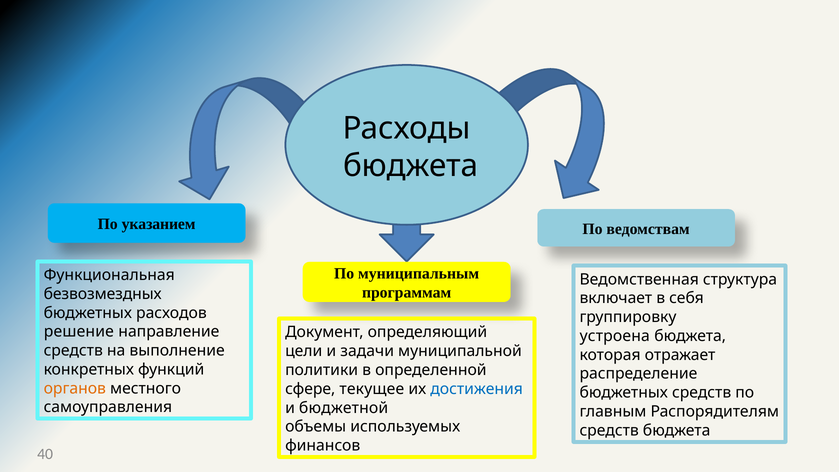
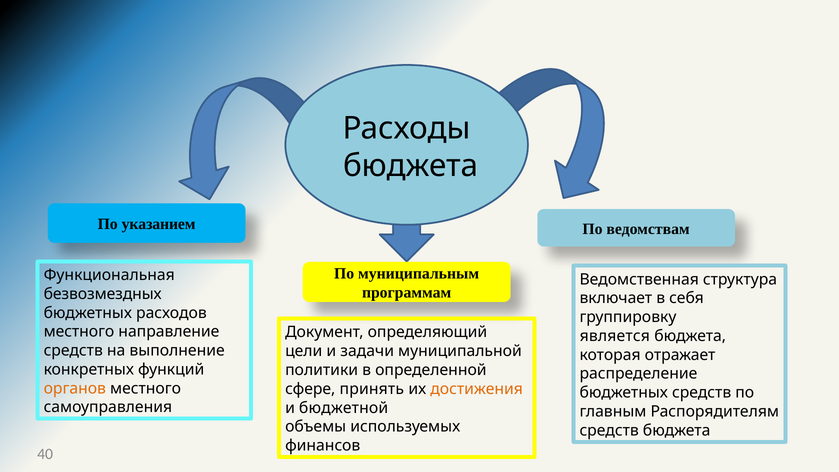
решение at (79, 332): решение -> местного
устроена: устроена -> является
текущее: текущее -> принять
достижения colour: blue -> orange
